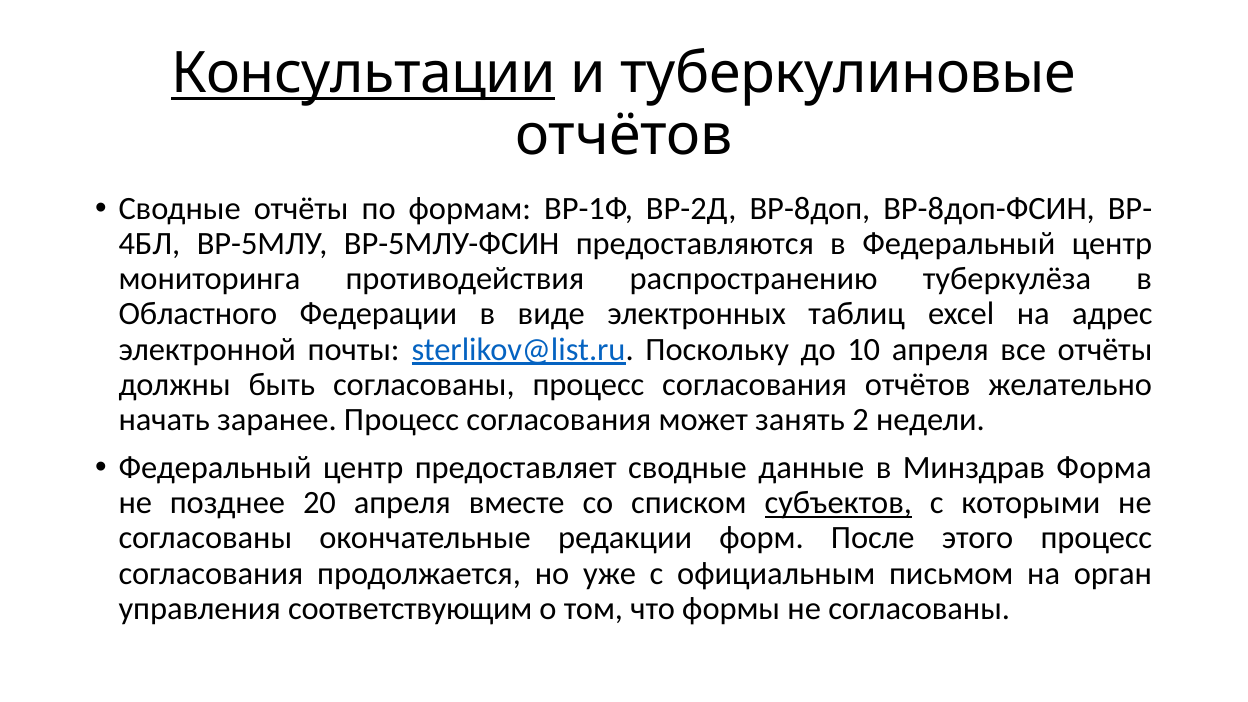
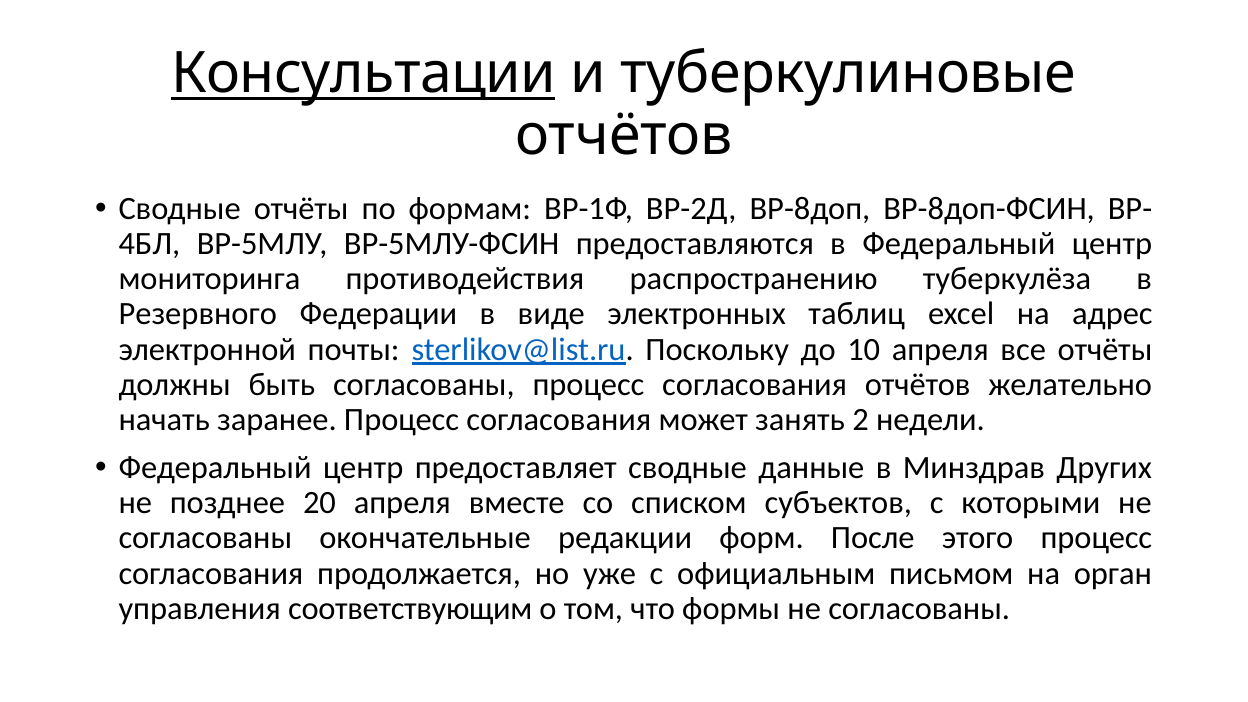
Областного: Областного -> Резервного
Форма: Форма -> Других
субъектов underline: present -> none
